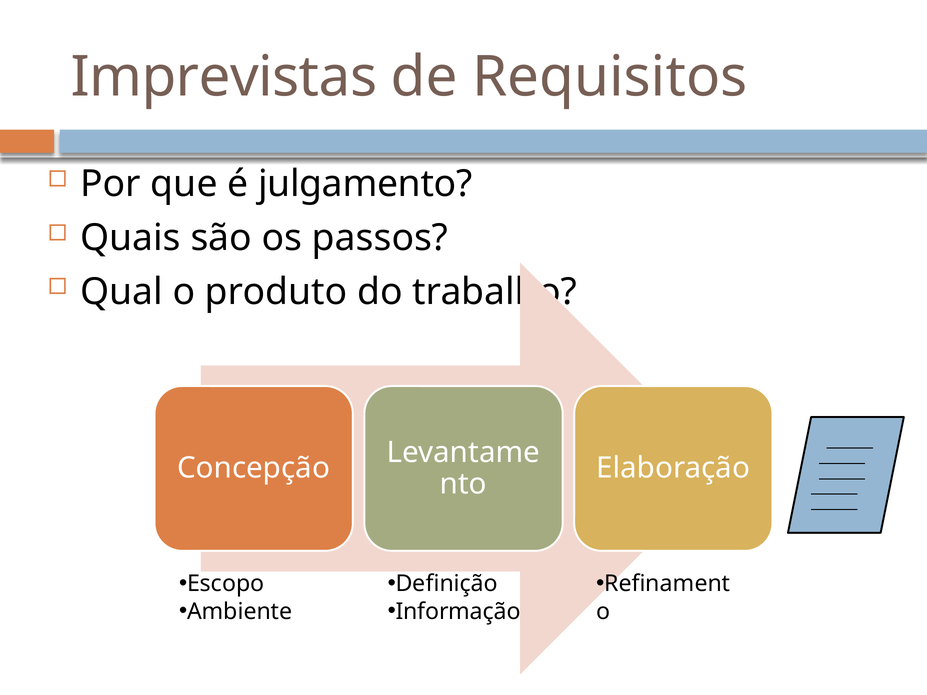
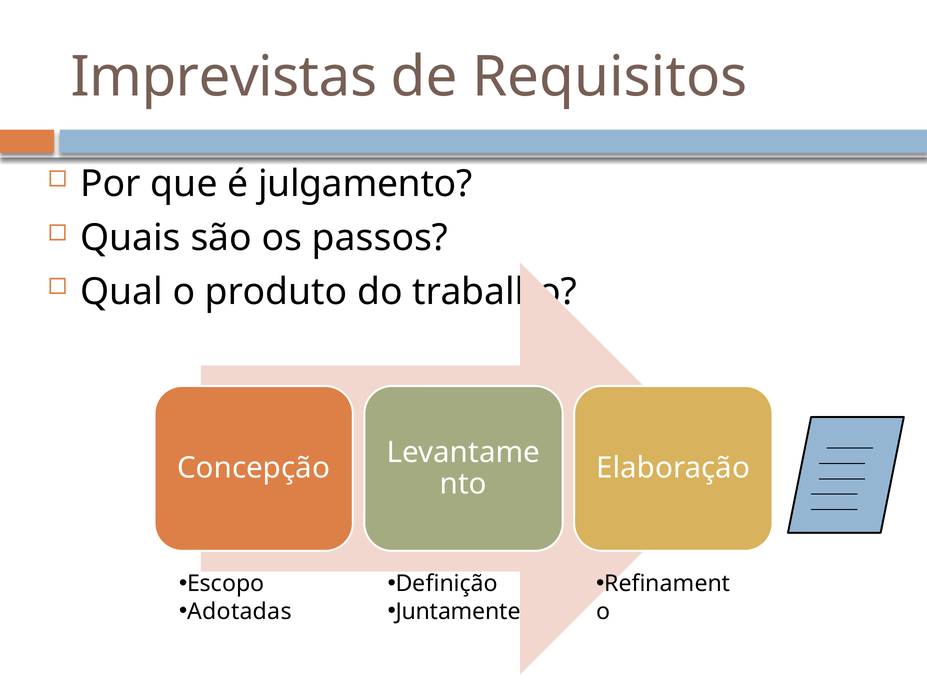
Ambiente: Ambiente -> Adotadas
Informação: Informação -> Juntamente
